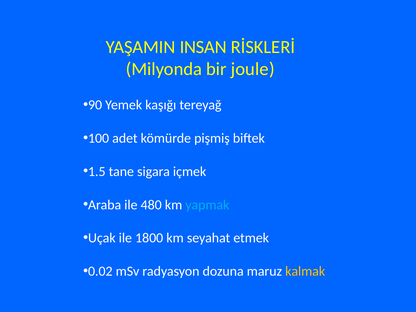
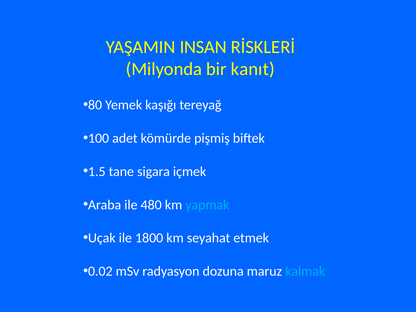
joule: joule -> kanıt
90: 90 -> 80
kalmak colour: yellow -> light blue
